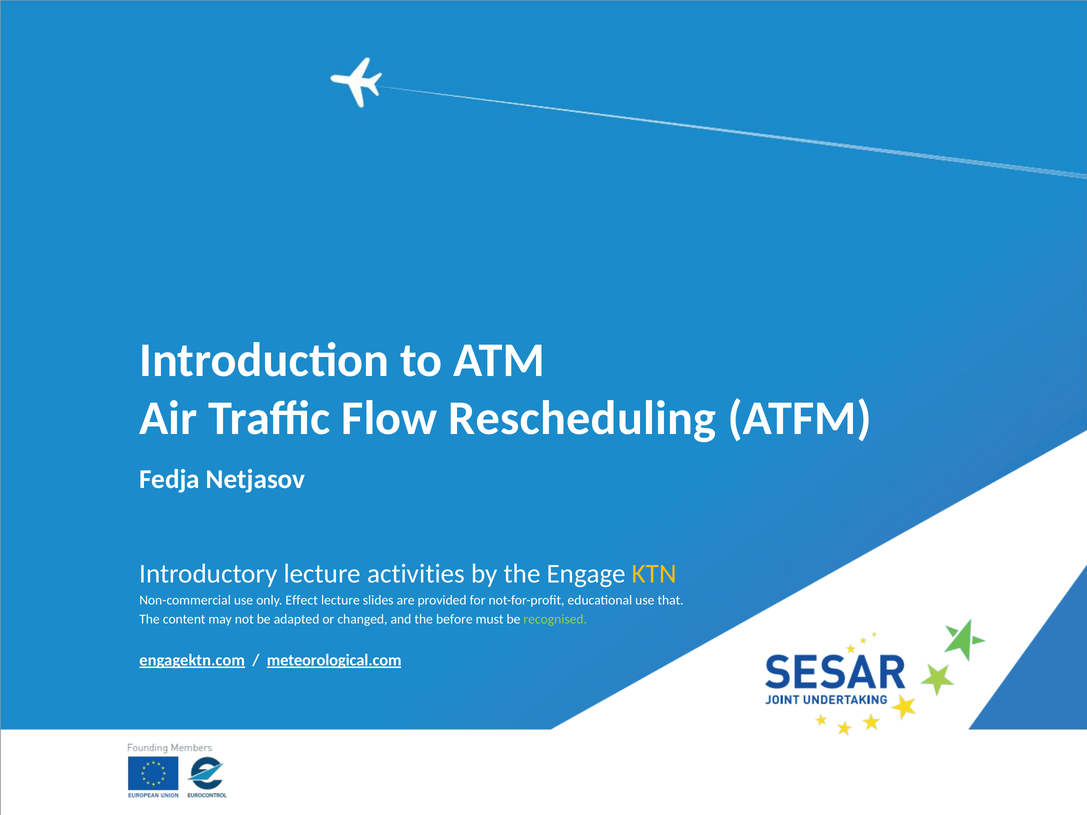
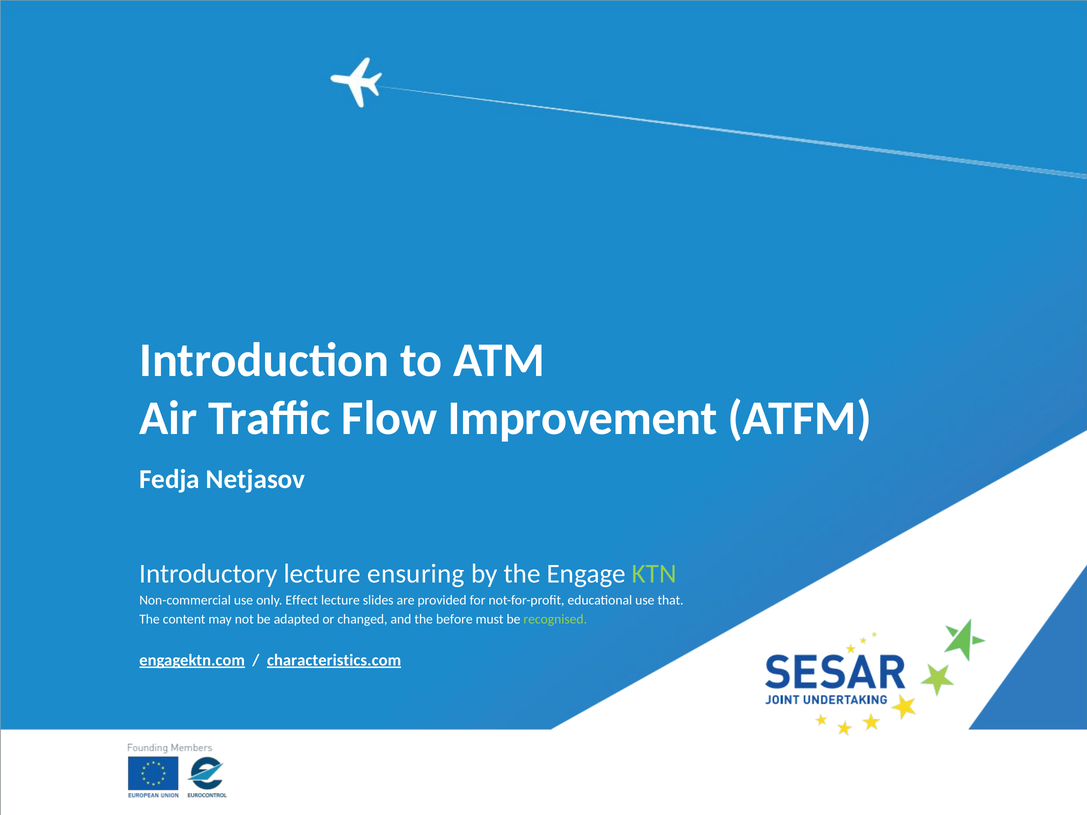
Rescheduling: Rescheduling -> Improvement
activities: activities -> ensuring
KTN colour: yellow -> light green
meteorological.com: meteorological.com -> characteristics.com
